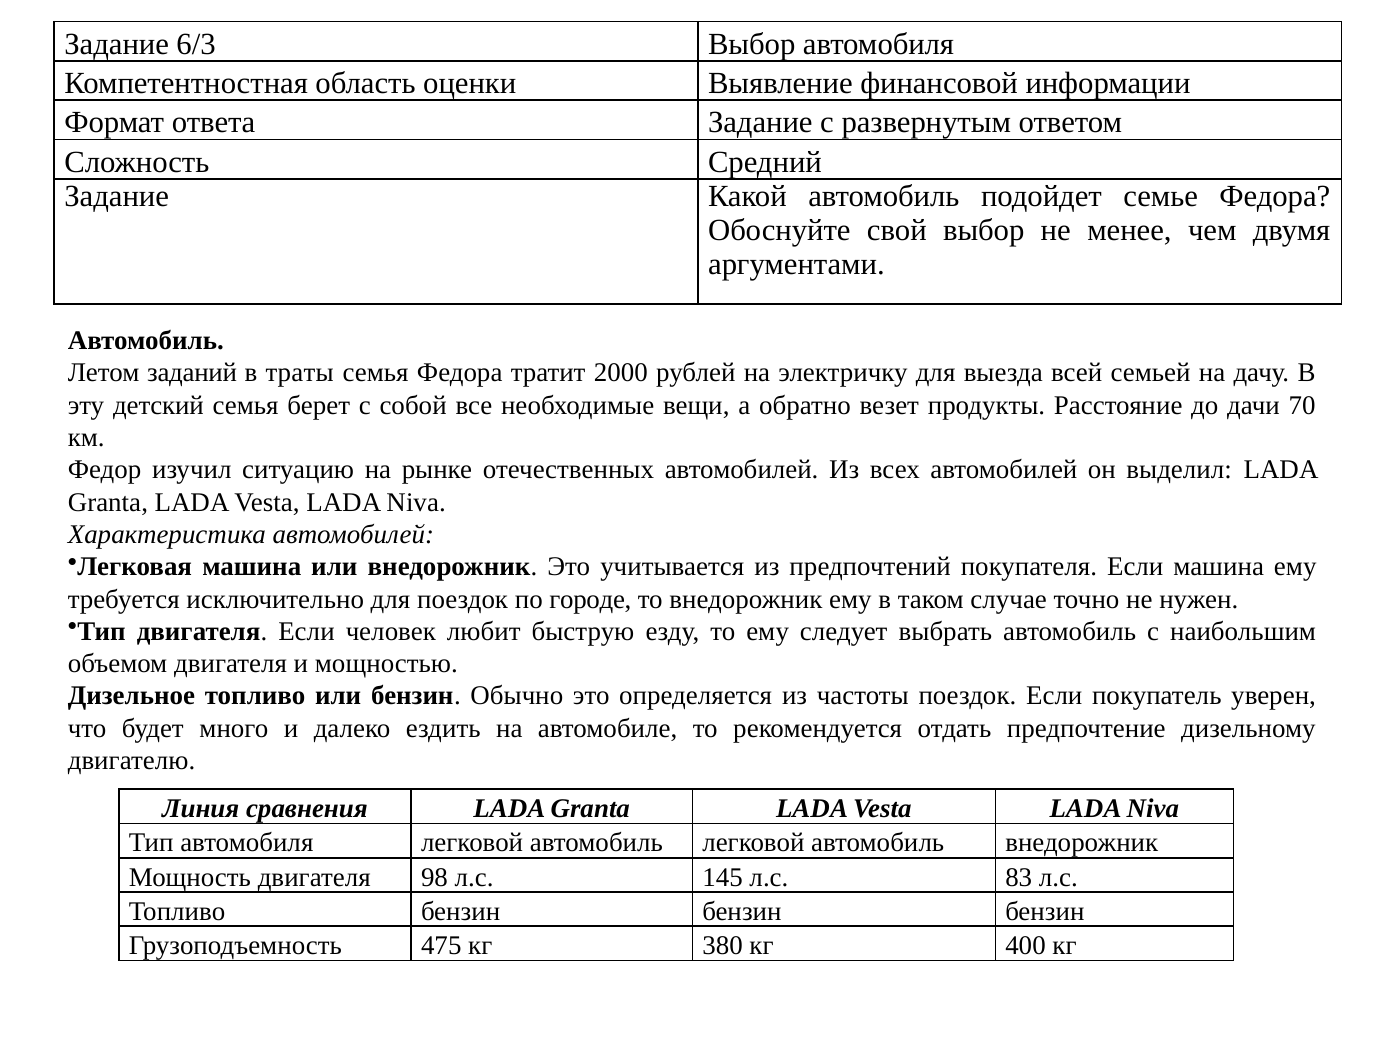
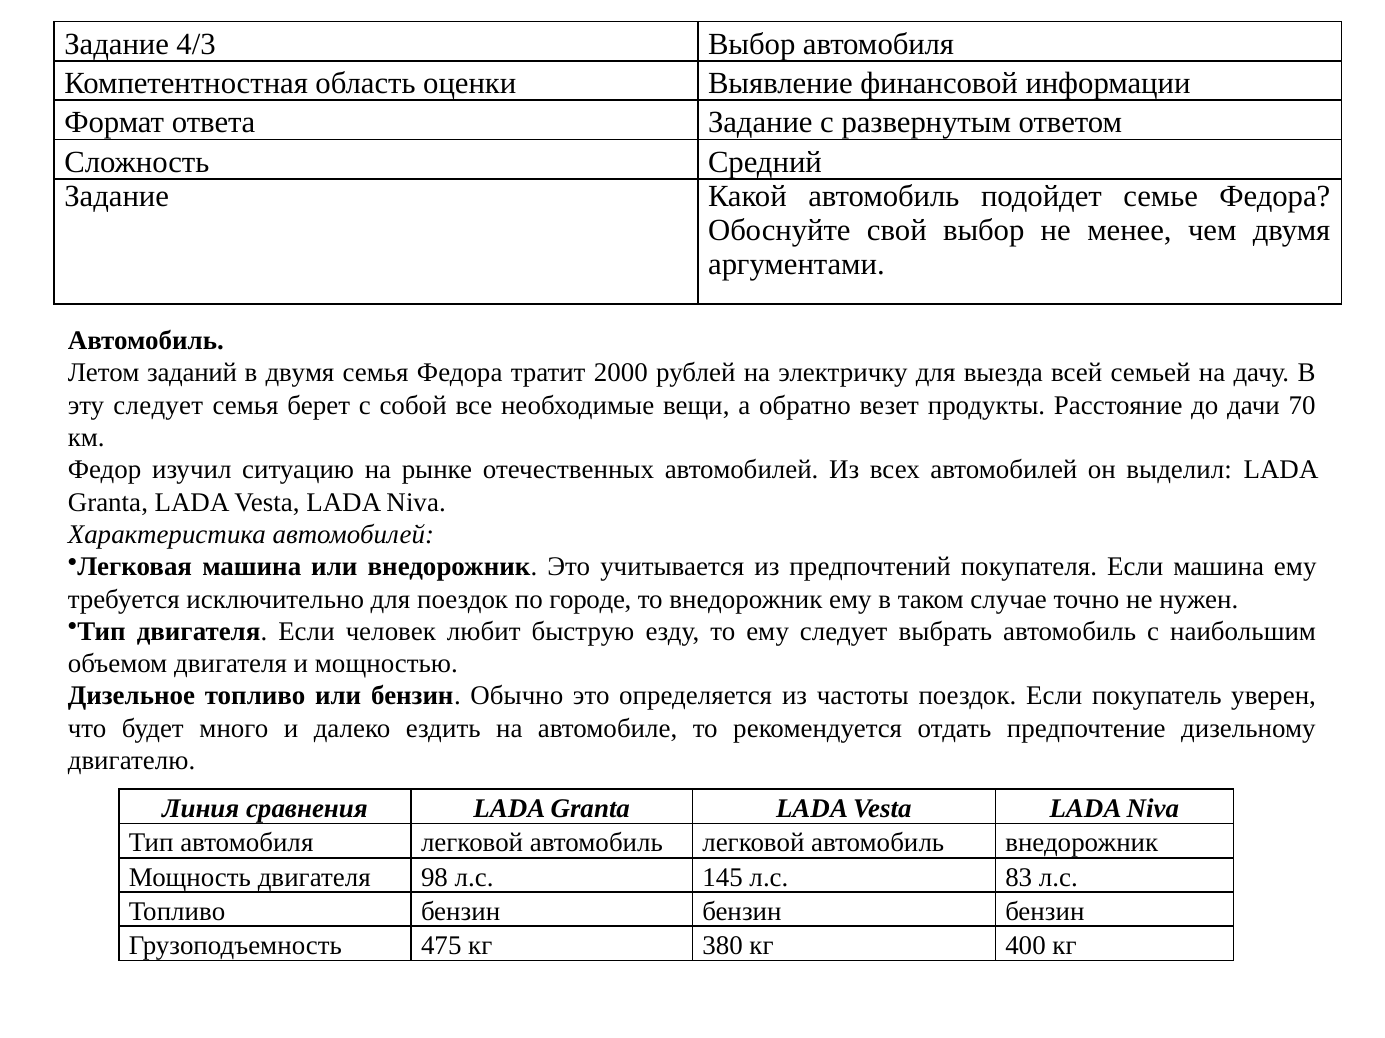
6/3: 6/3 -> 4/3
в траты: траты -> двумя
эту детский: детский -> следует
